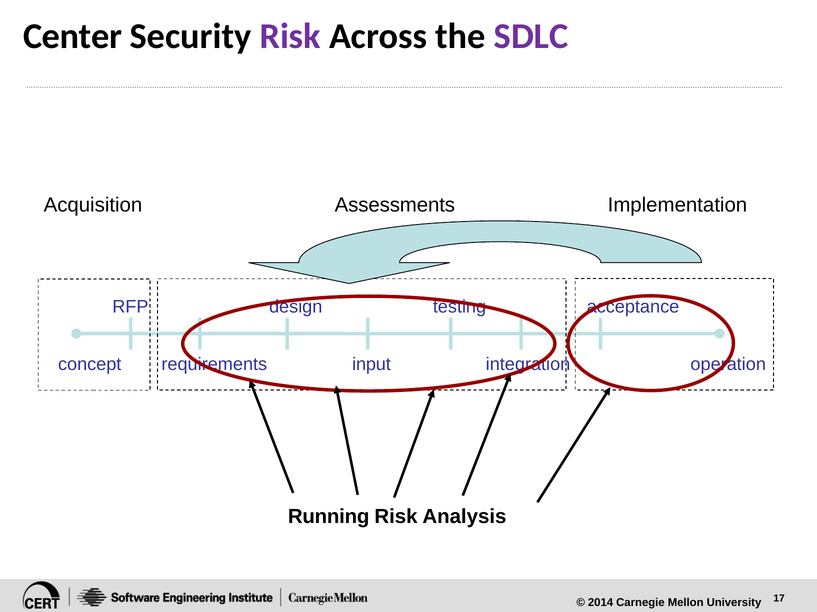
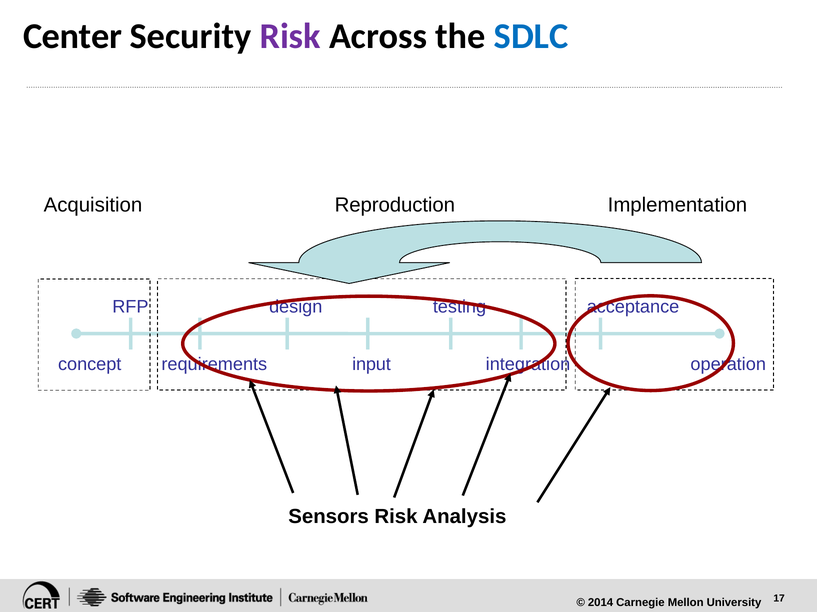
SDLC colour: purple -> blue
Assessments: Assessments -> Reproduction
Running: Running -> Sensors
